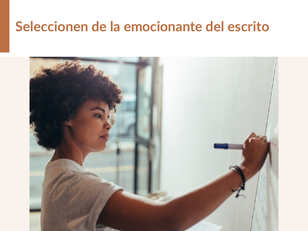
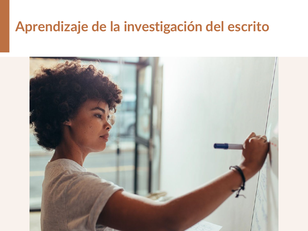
Seleccionen: Seleccionen -> Aprendizaje
emocionante: emocionante -> investigación
